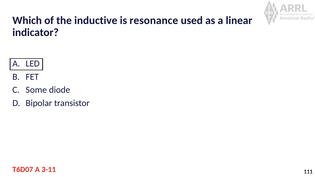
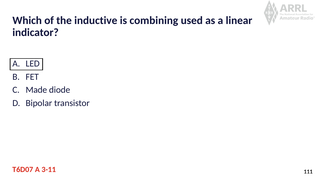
resonance: resonance -> combining
Some: Some -> Made
